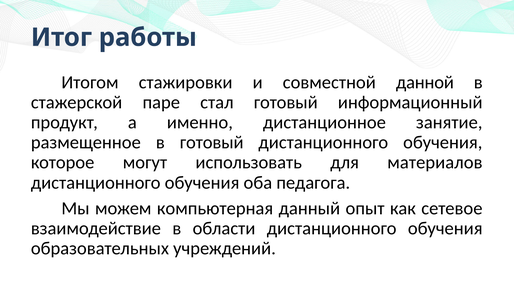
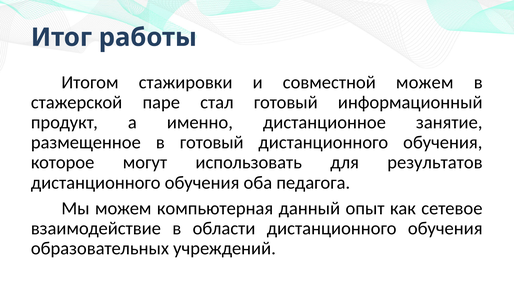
совместной данной: данной -> можем
материалов: материалов -> результатов
